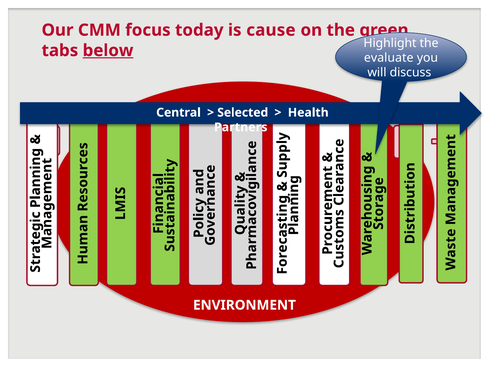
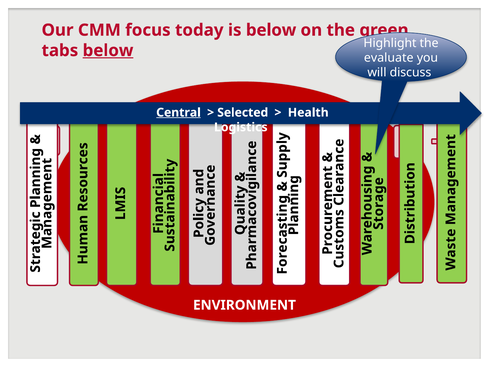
is cause: cause -> below
Central underline: none -> present
Partners: Partners -> Logistics
